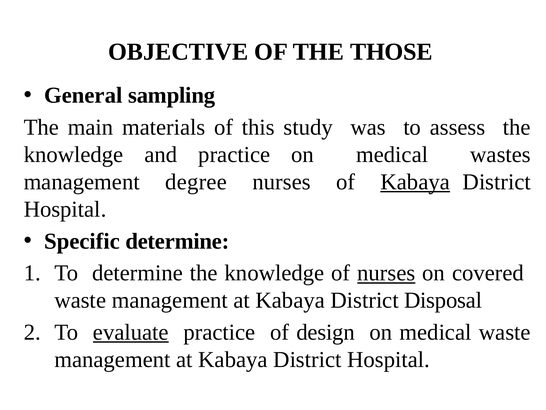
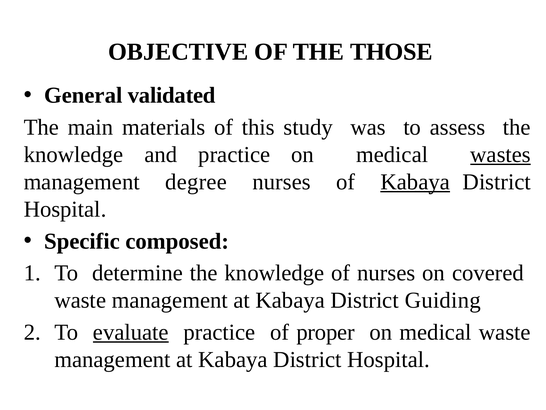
sampling: sampling -> validated
wastes underline: none -> present
Specific determine: determine -> composed
nurses at (386, 273) underline: present -> none
Disposal: Disposal -> Guiding
design: design -> proper
